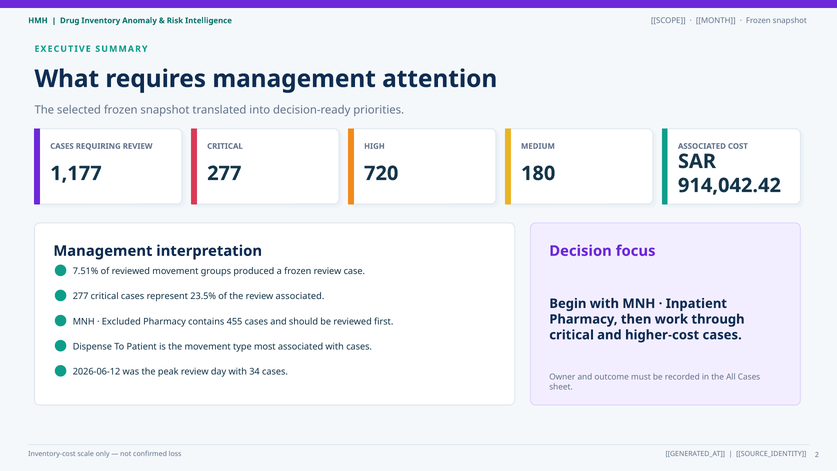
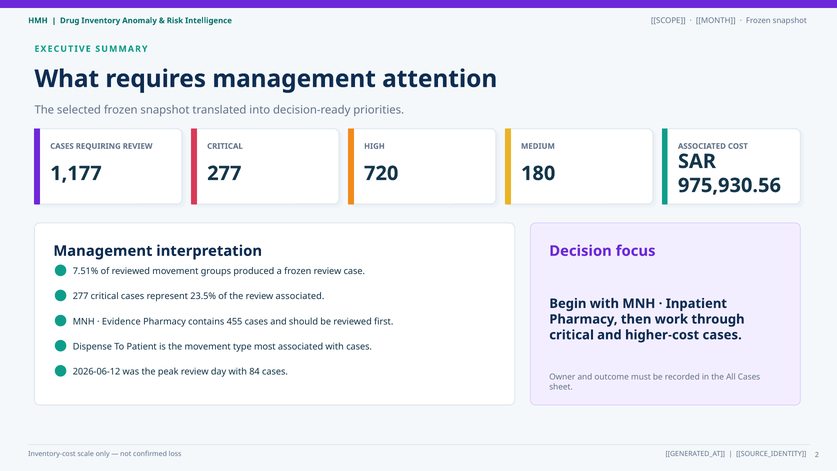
914,042.42: 914,042.42 -> 975,930.56
Excluded: Excluded -> Evidence
34: 34 -> 84
